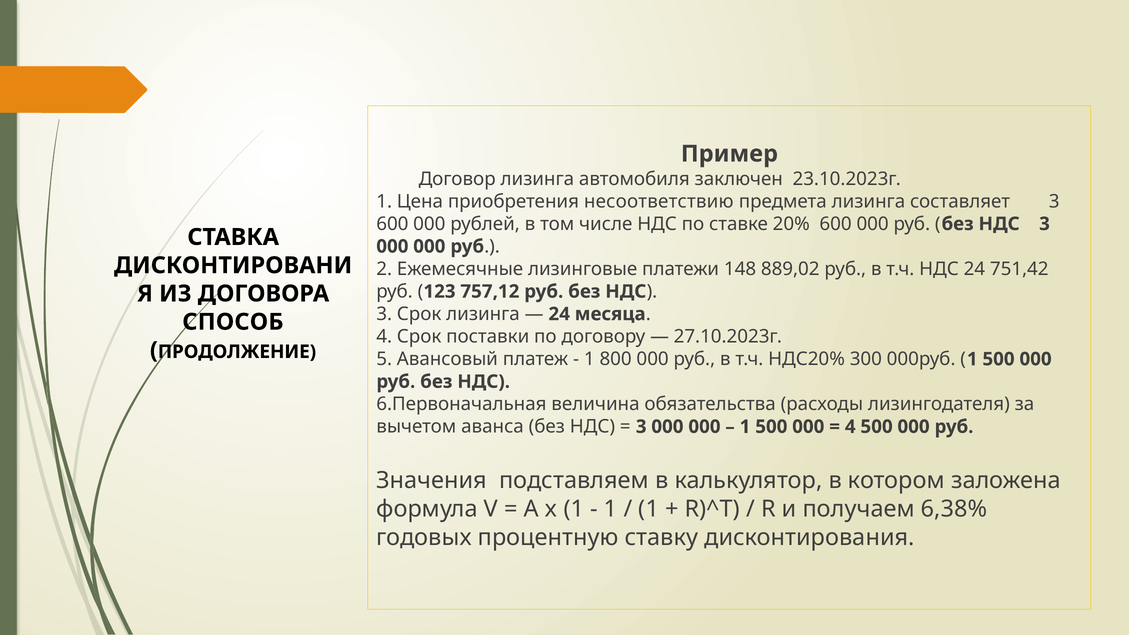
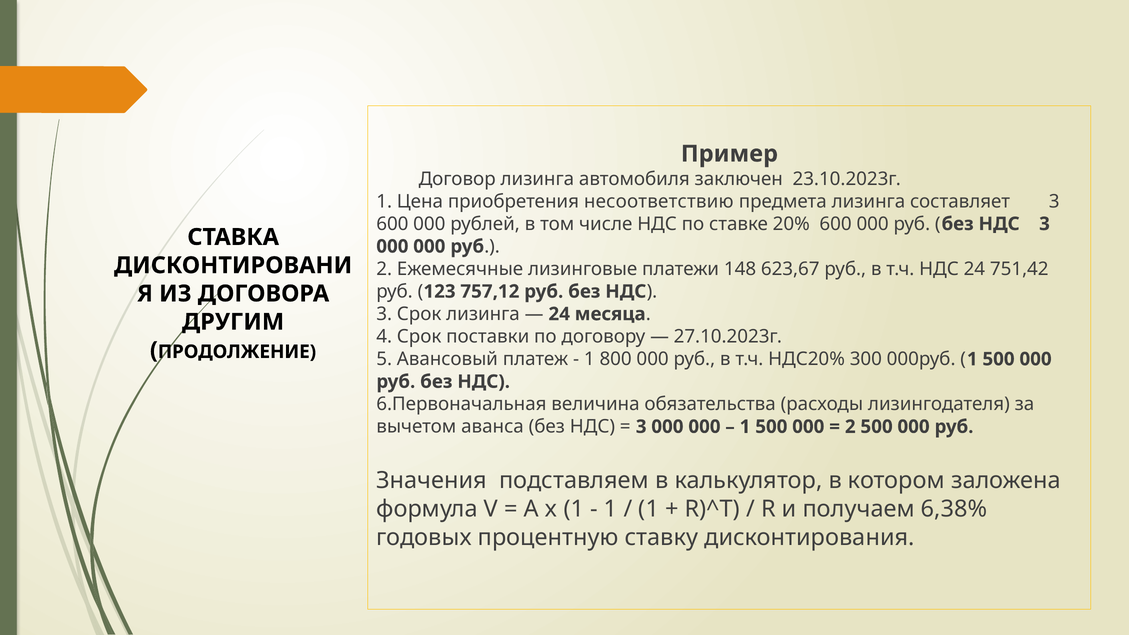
889,02: 889,02 -> 623,67
СПОСОБ: СПОСОБ -> ДРУГИМ
4 at (850, 427): 4 -> 2
